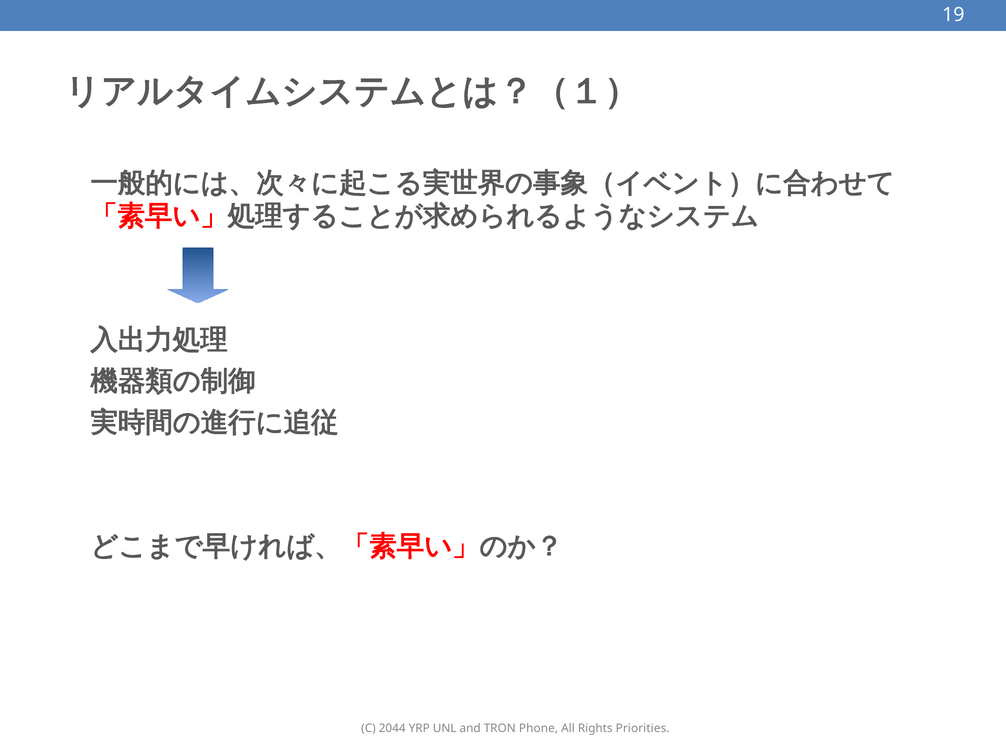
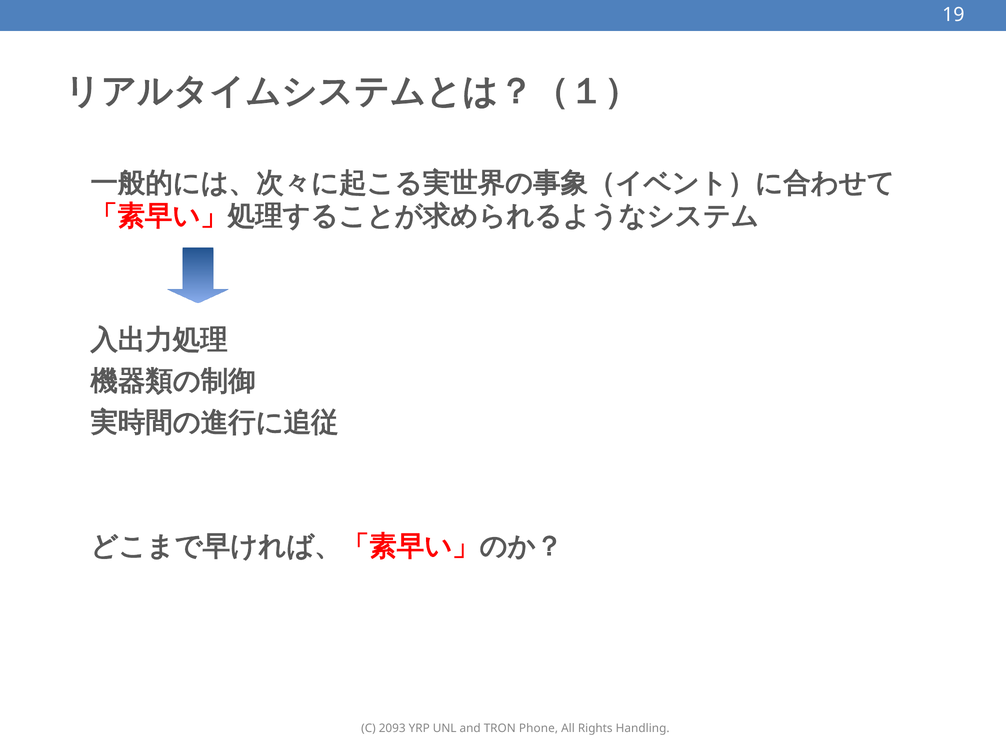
2044: 2044 -> 2093
Priorities: Priorities -> Handling
